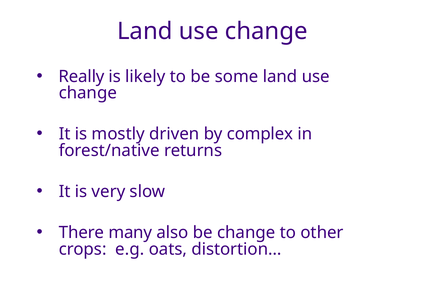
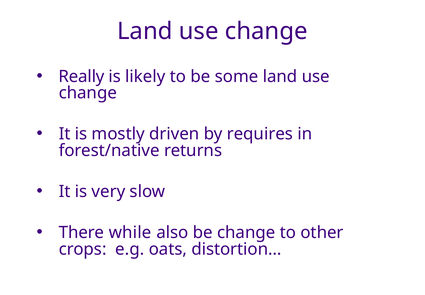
complex: complex -> requires
many: many -> while
